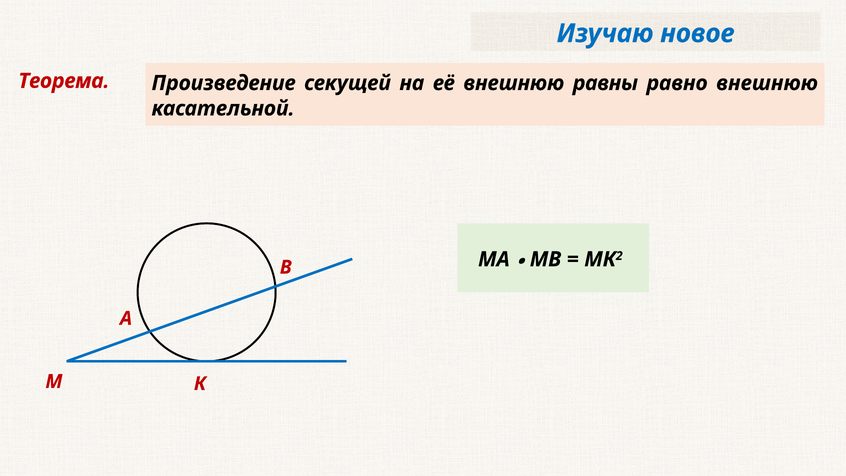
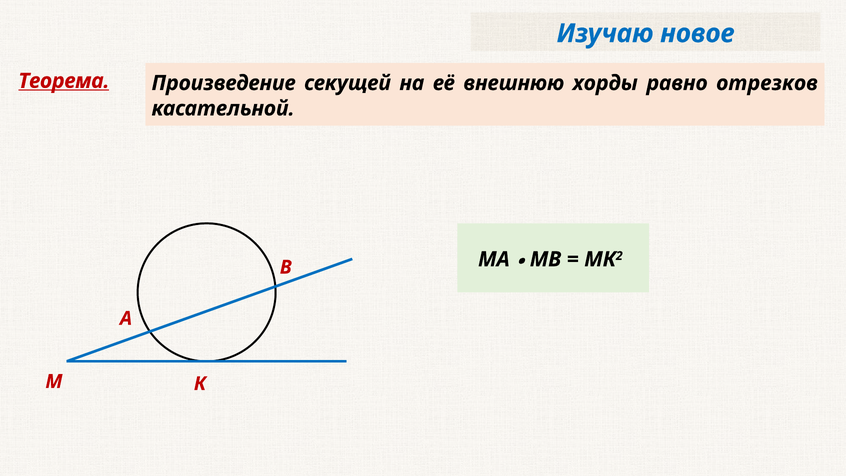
Теорема underline: none -> present
равны: равны -> хорды
равно внешнюю: внешнюю -> отрезков
